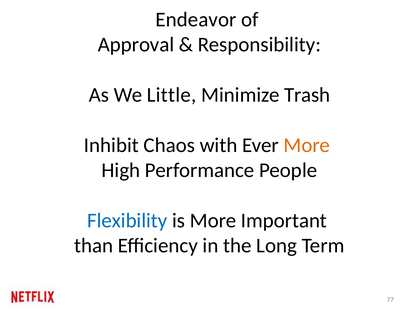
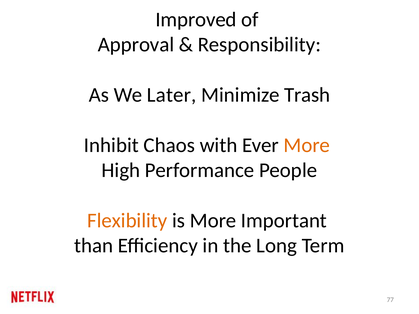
Endeavor: Endeavor -> Improved
Little: Little -> Later
Flexibility colour: blue -> orange
